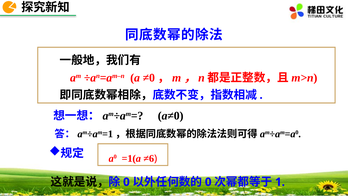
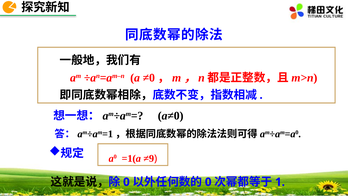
≠6: ≠6 -> ≠9
